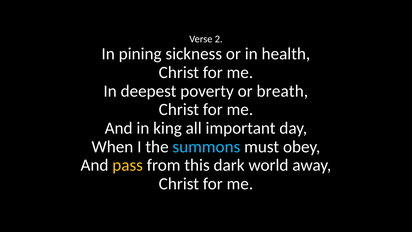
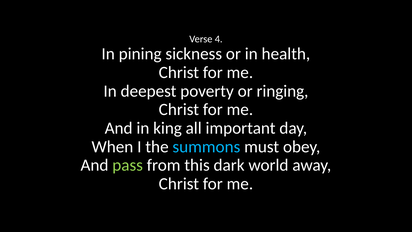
2: 2 -> 4
breath: breath -> ringing
pass colour: yellow -> light green
